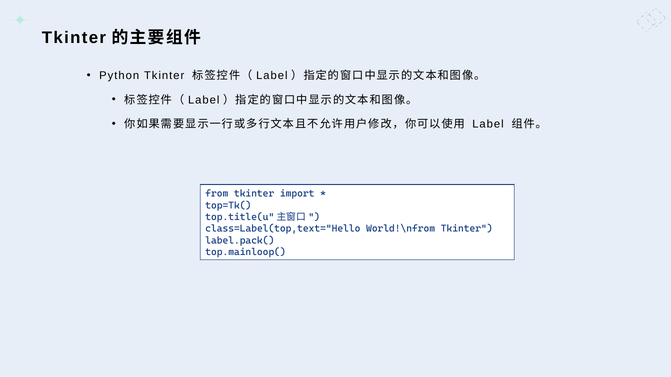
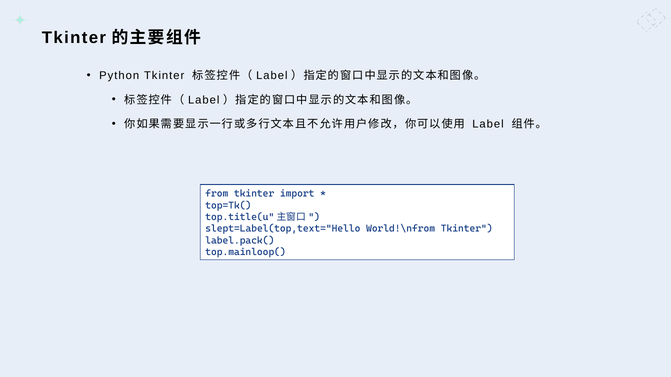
class=Label(top,text="Hello: class=Label(top,text="Hello -> slept=Label(top,text="Hello
